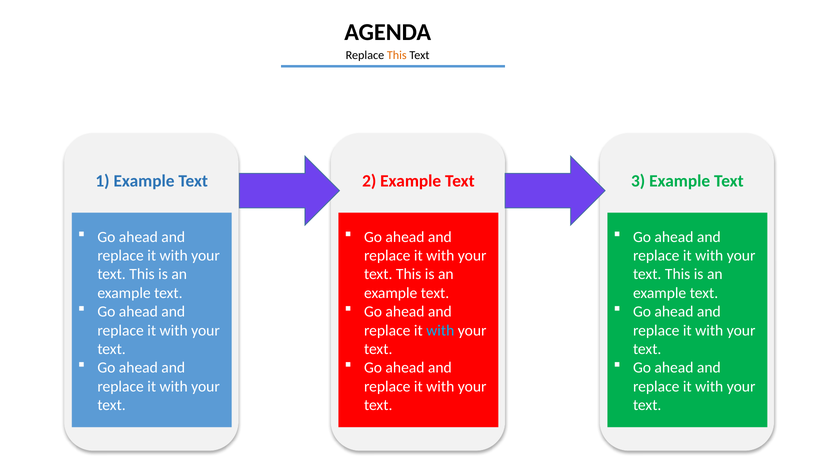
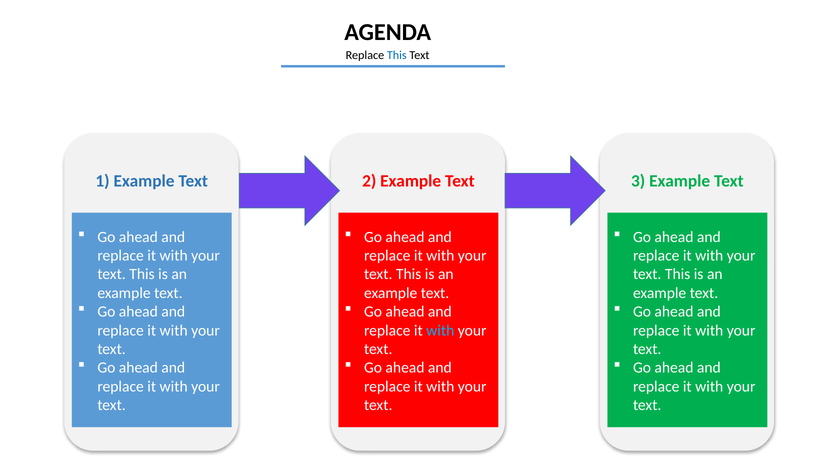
This at (397, 55) colour: orange -> blue
